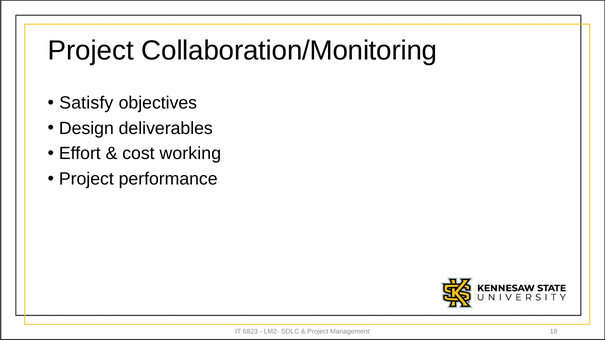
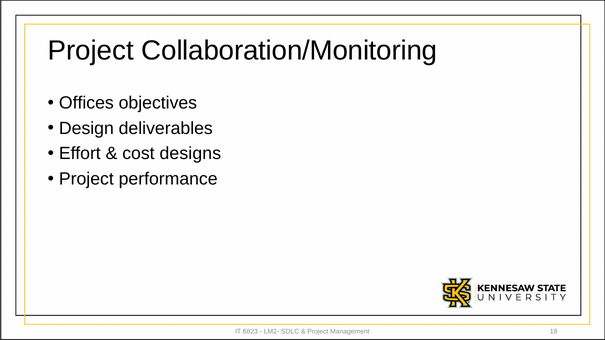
Satisfy: Satisfy -> Offices
working: working -> designs
